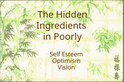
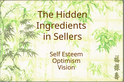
Poorly: Poorly -> Sellers
